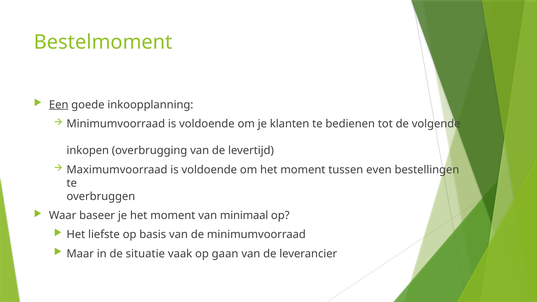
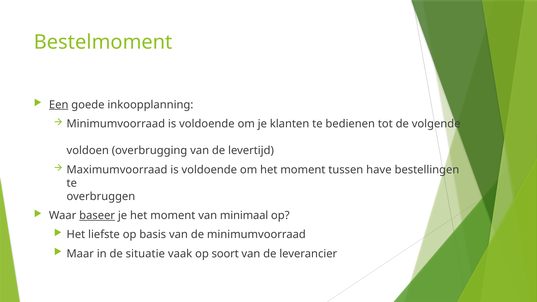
inkopen: inkopen -> voldoen
even: even -> have
baseer underline: none -> present
gaan: gaan -> soort
